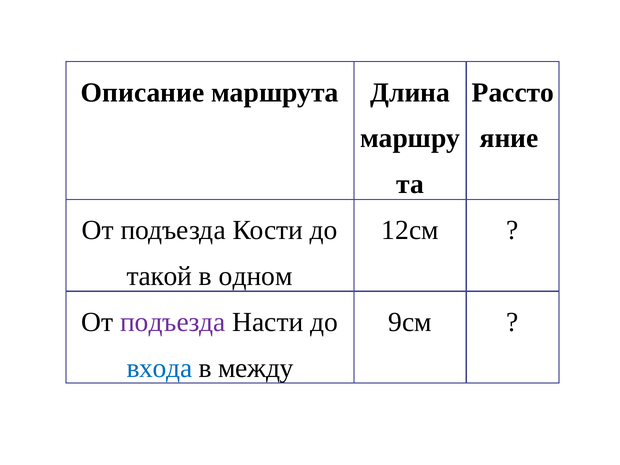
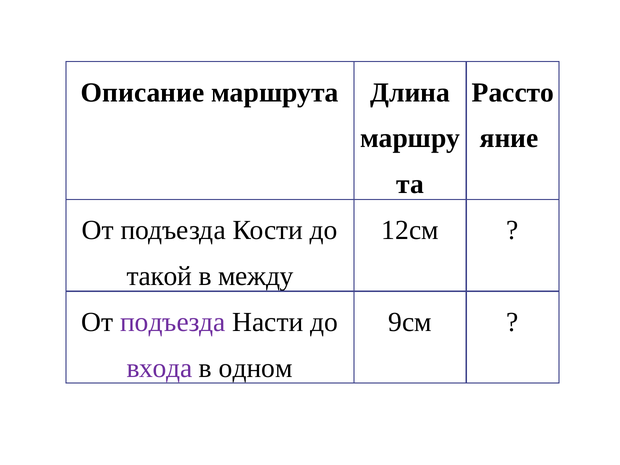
одном: одном -> между
входа colour: blue -> purple
между: между -> одном
